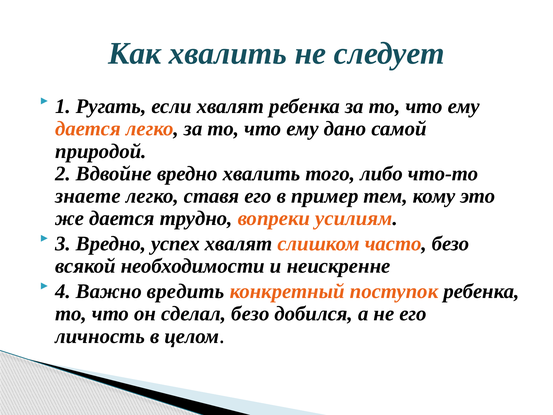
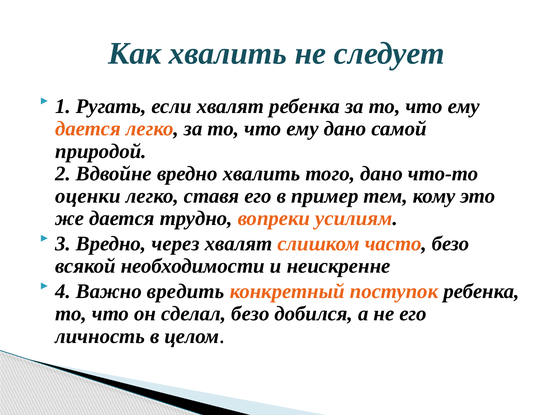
того либо: либо -> дано
знаете: знаете -> оценки
успех: успех -> через
